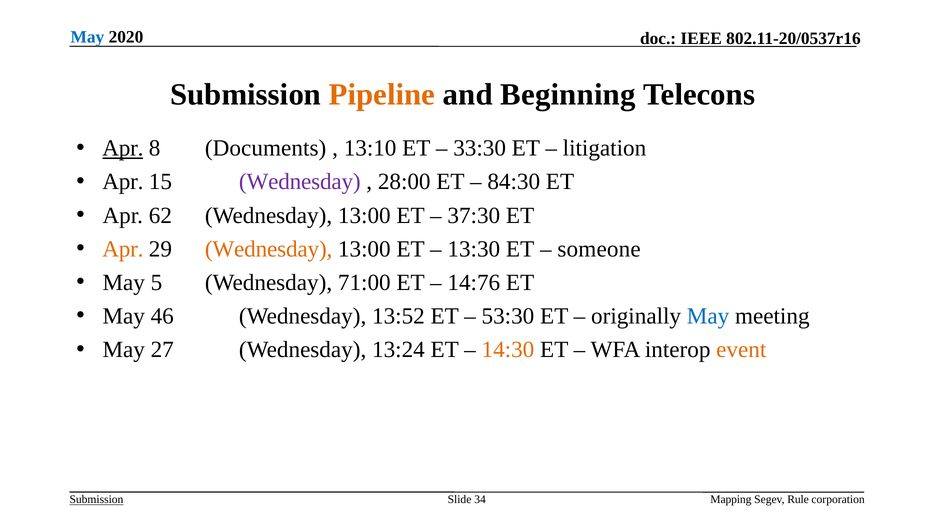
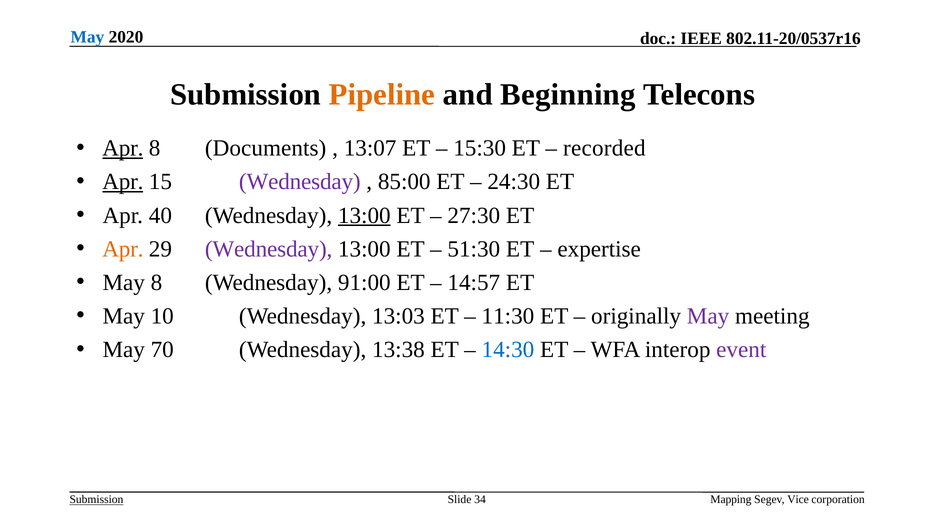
13:10: 13:10 -> 13:07
33:30: 33:30 -> 15:30
litigation: litigation -> recorded
Apr at (123, 182) underline: none -> present
28:00: 28:00 -> 85:00
84:30: 84:30 -> 24:30
62: 62 -> 40
13:00 at (364, 215) underline: none -> present
37:30: 37:30 -> 27:30
Wednesday at (269, 249) colour: orange -> purple
13:30: 13:30 -> 51:30
someone: someone -> expertise
May 5: 5 -> 8
71:00: 71:00 -> 91:00
14:76: 14:76 -> 14:57
46: 46 -> 10
13:52: 13:52 -> 13:03
53:30: 53:30 -> 11:30
May at (708, 316) colour: blue -> purple
27: 27 -> 70
13:24: 13:24 -> 13:38
14:30 colour: orange -> blue
event colour: orange -> purple
Rule: Rule -> Vice
